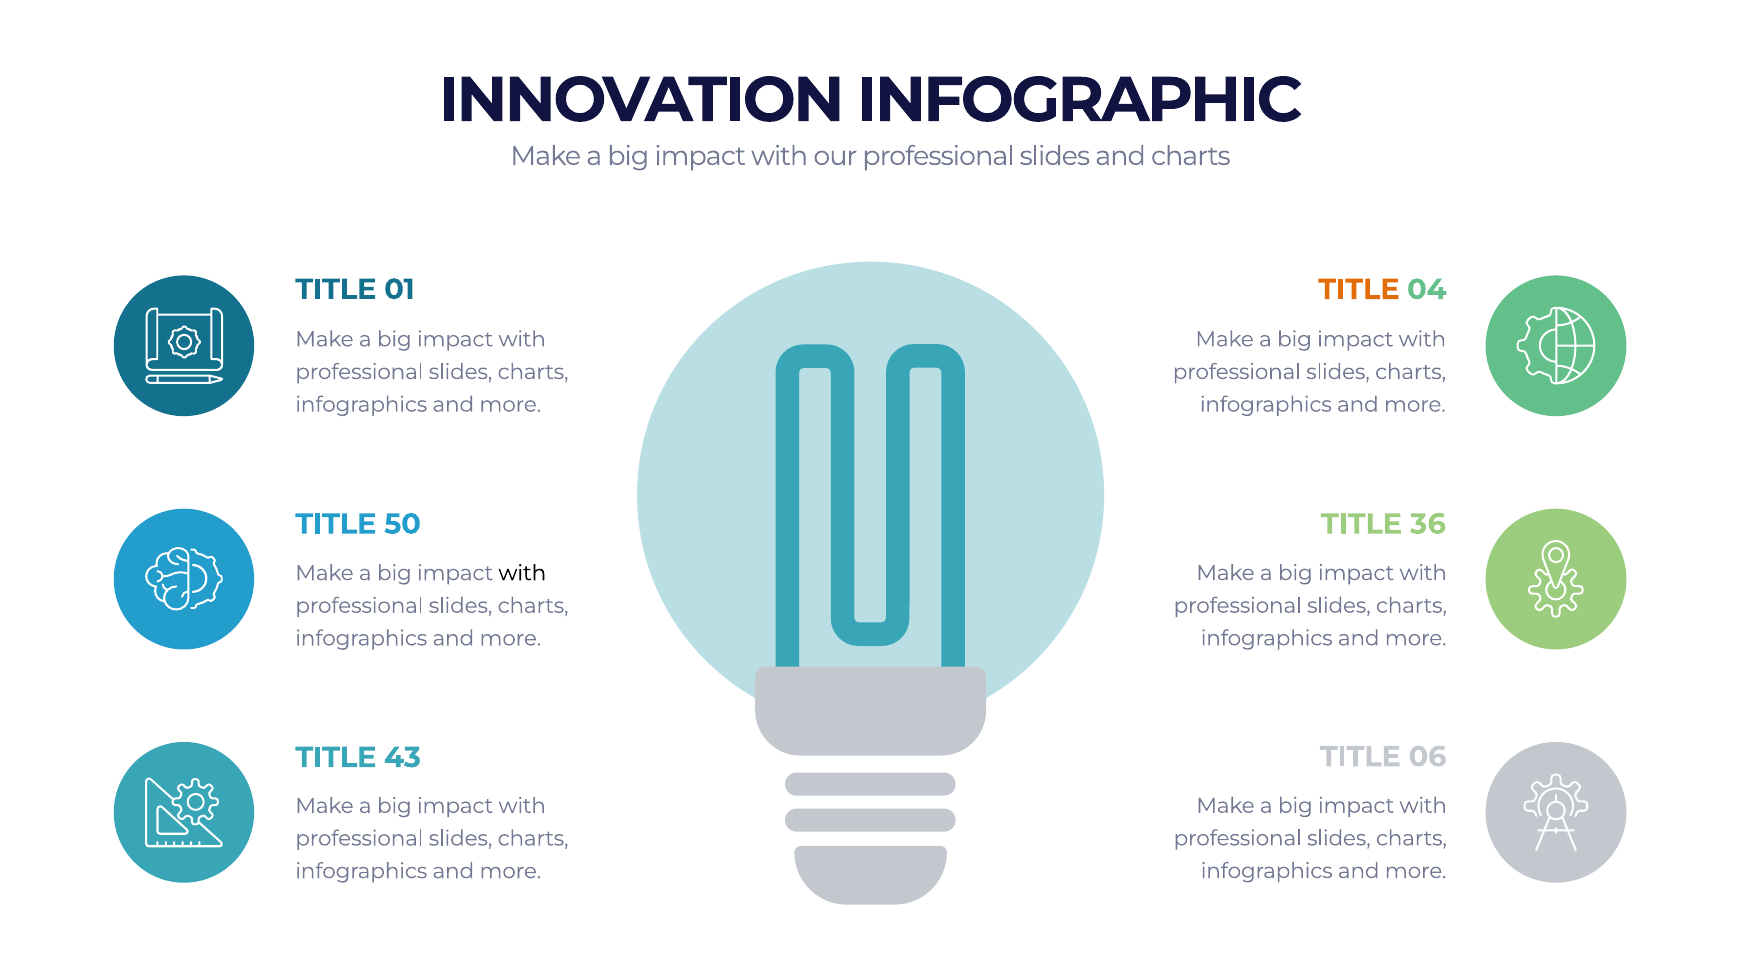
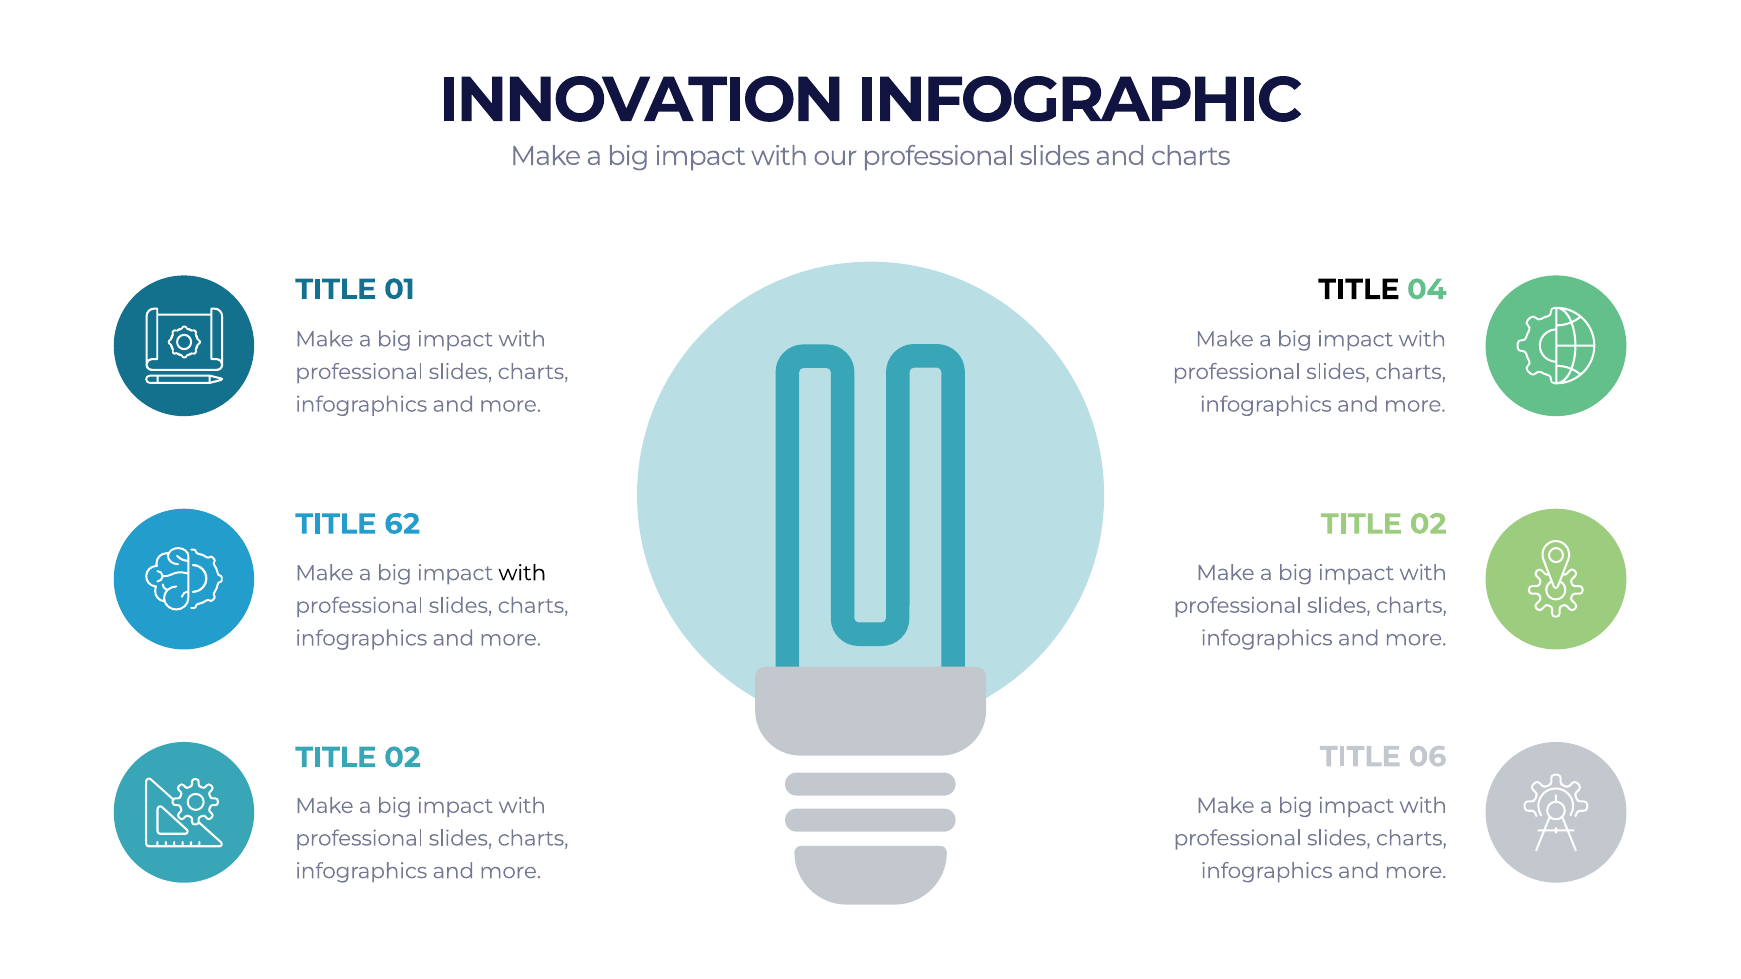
TITLE at (1359, 290) colour: orange -> black
50: 50 -> 62
36 at (1428, 524): 36 -> 02
43 at (403, 758): 43 -> 02
